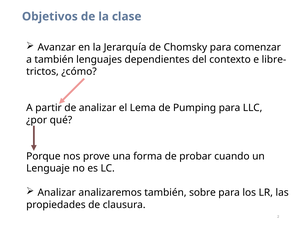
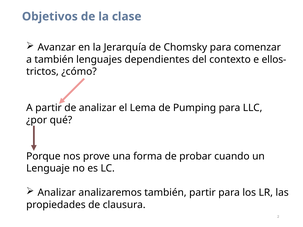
libre-: libre- -> ellos-
también sobre: sobre -> partir
